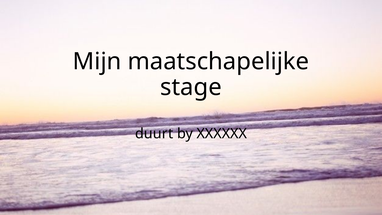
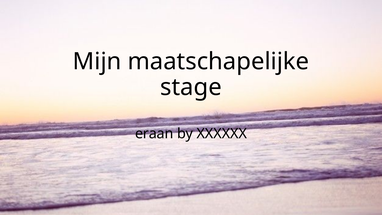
duurt: duurt -> eraan
